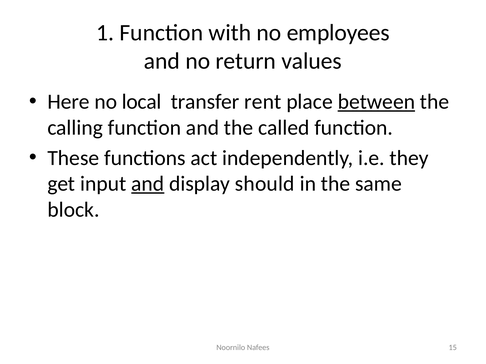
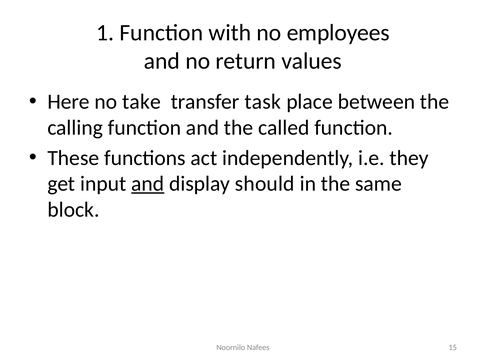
local: local -> take
rent: rent -> task
between underline: present -> none
